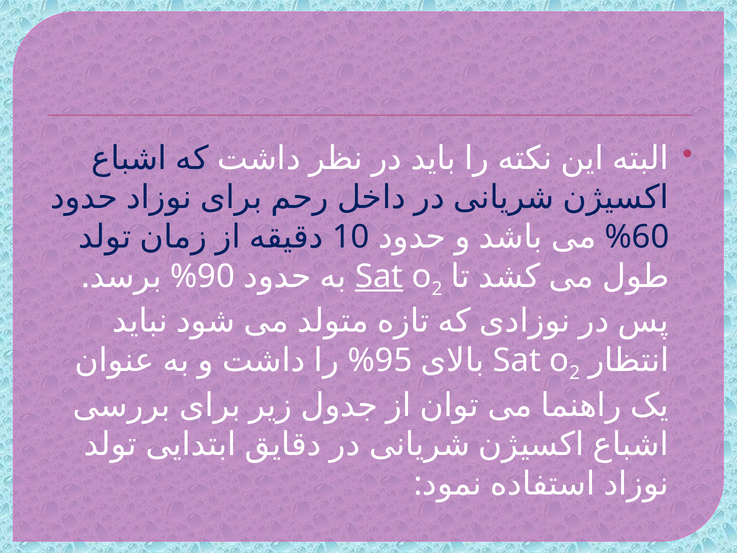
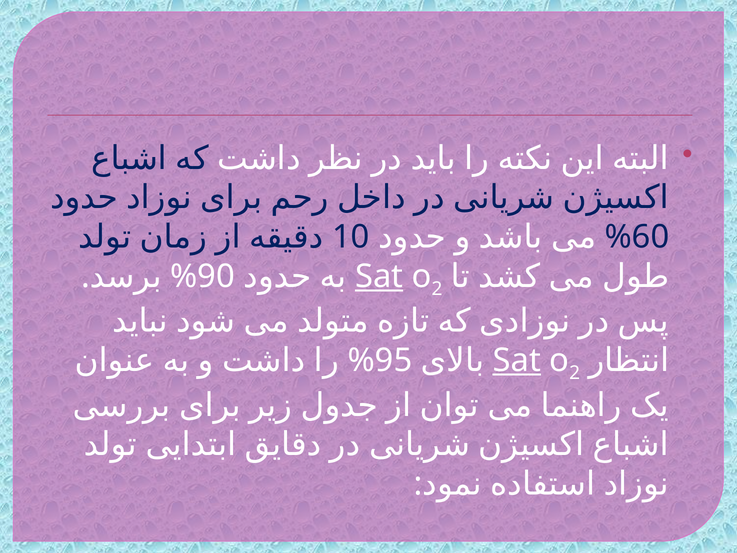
Sat at (517, 360) underline: none -> present
